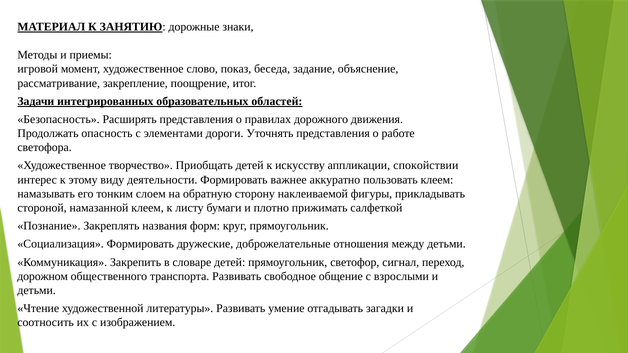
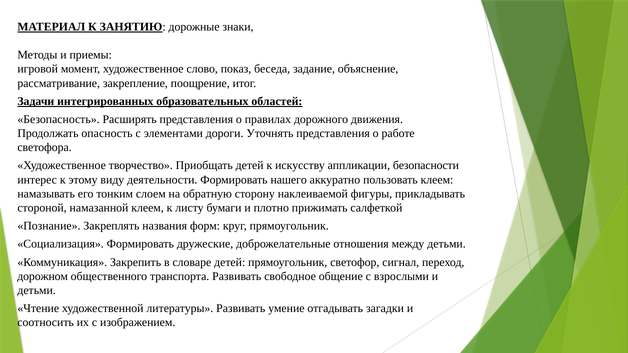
спокойствии: спокойствии -> безопасности
важнее: важнее -> нашего
